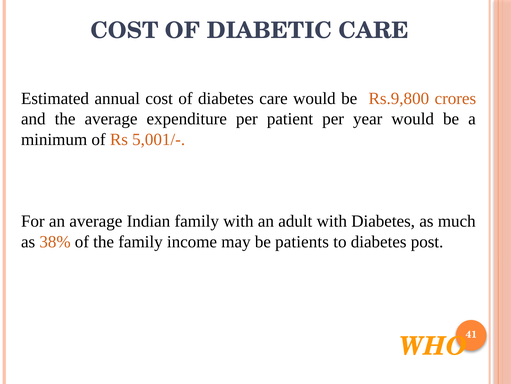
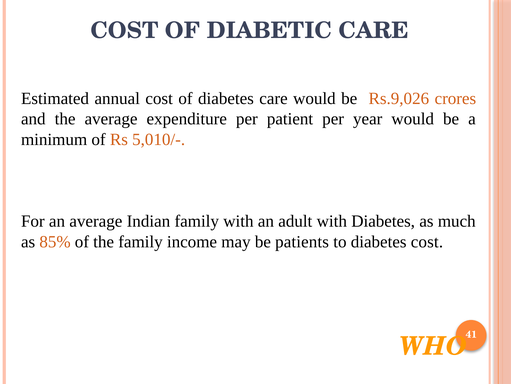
Rs.9,800: Rs.9,800 -> Rs.9,026
5,001/-: 5,001/- -> 5,010/-
38%: 38% -> 85%
diabetes post: post -> cost
